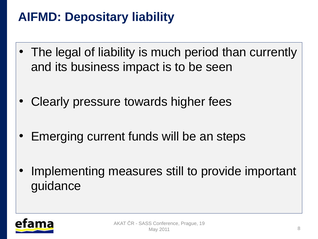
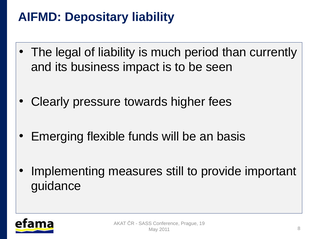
current: current -> flexible
steps: steps -> basis
